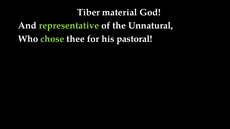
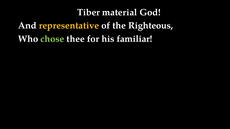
representative colour: light green -> yellow
Unnatural: Unnatural -> Righteous
pastoral: pastoral -> familiar
